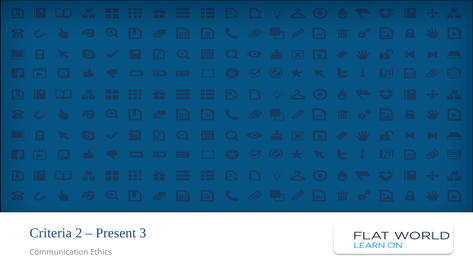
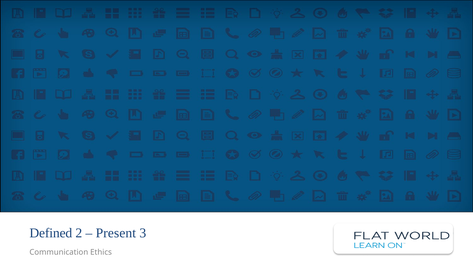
Criteria: Criteria -> Defined
